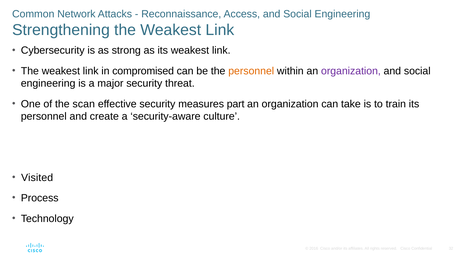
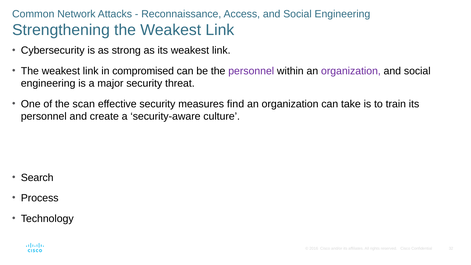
personnel at (251, 71) colour: orange -> purple
part: part -> find
Visited: Visited -> Search
